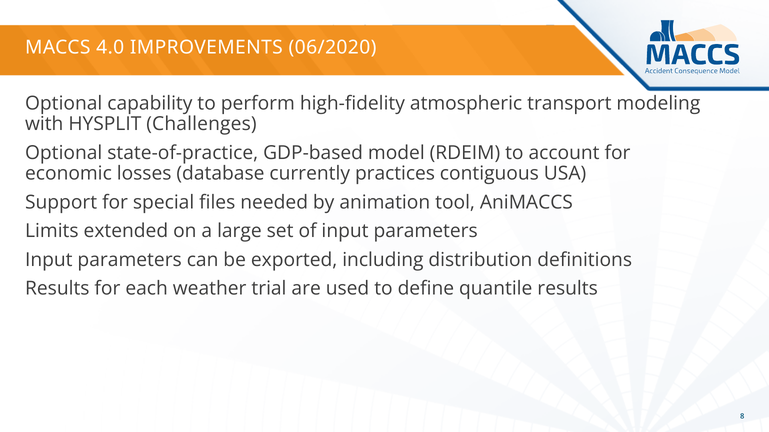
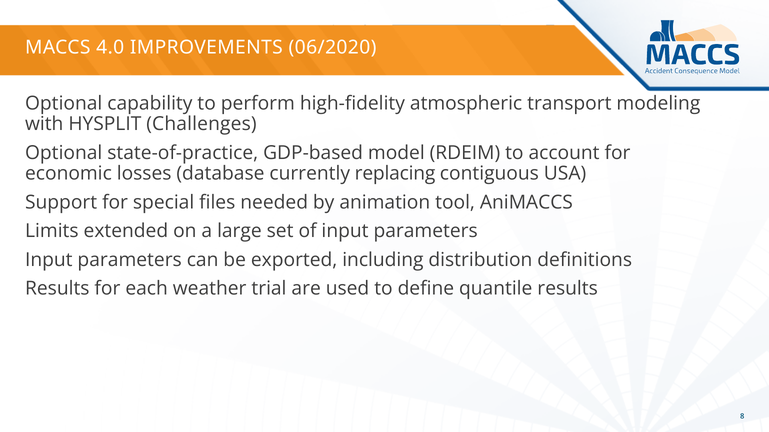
practices: practices -> replacing
